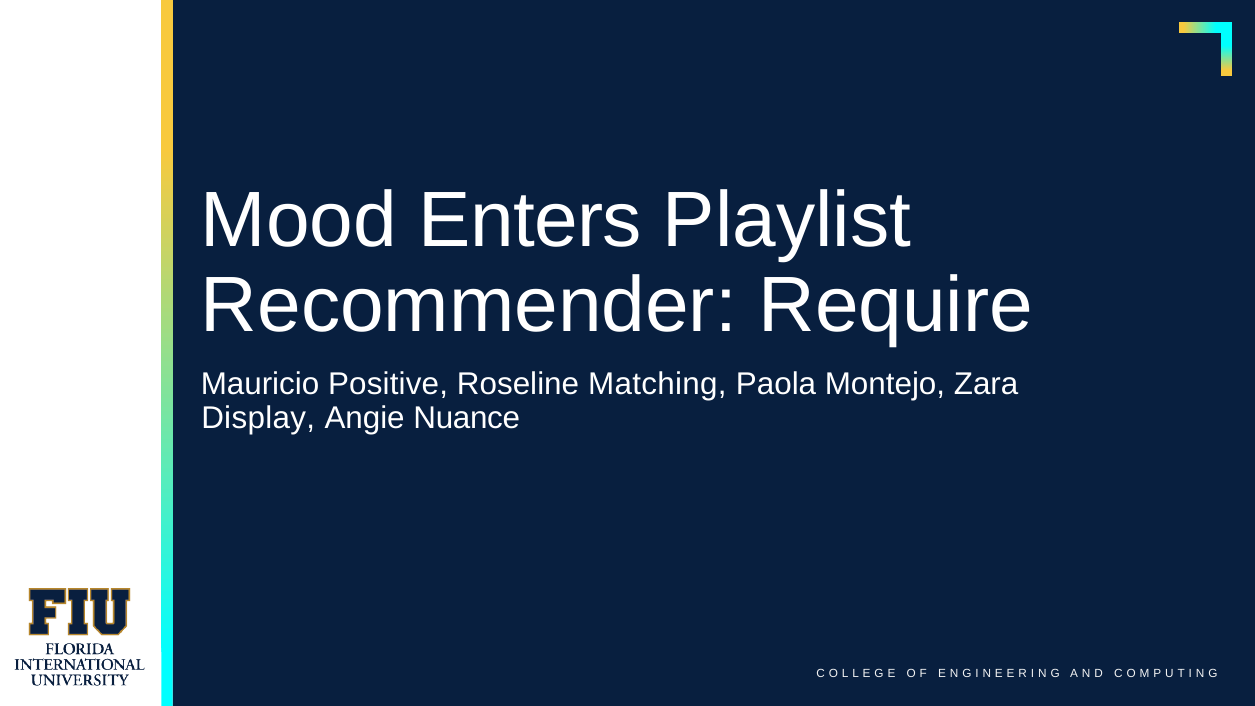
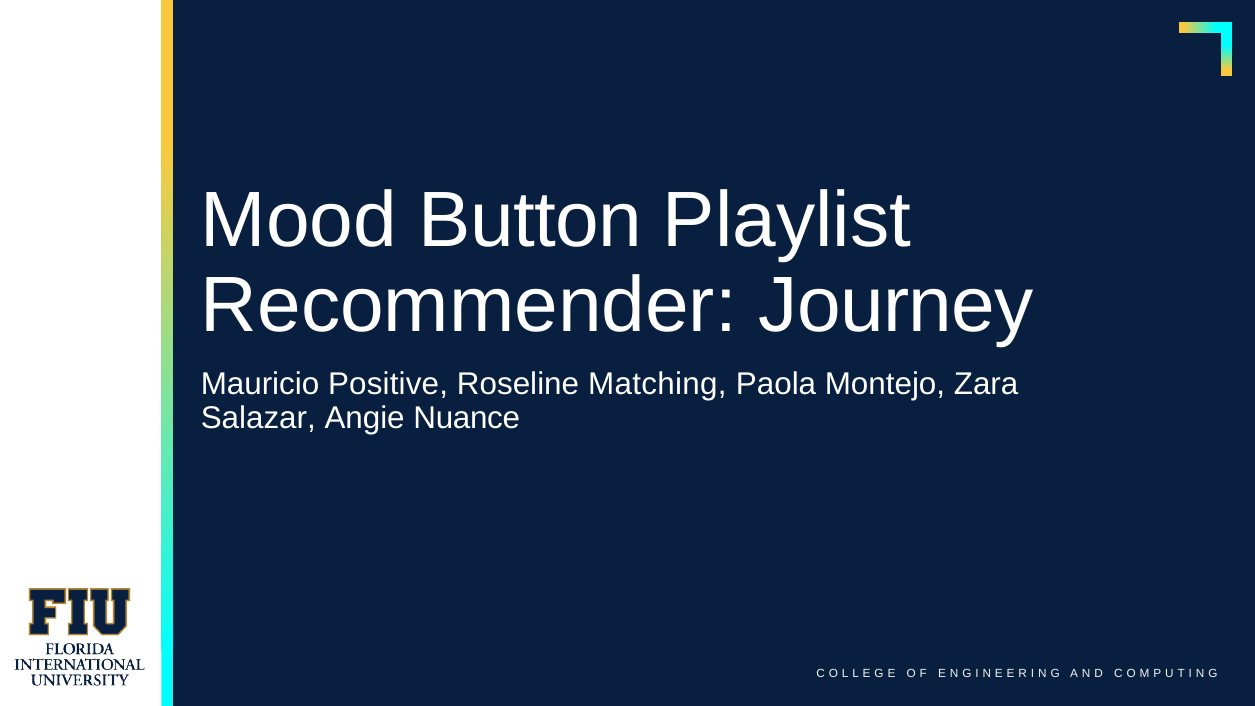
Enters: Enters -> Button
Require: Require -> Journey
Display: Display -> Salazar
